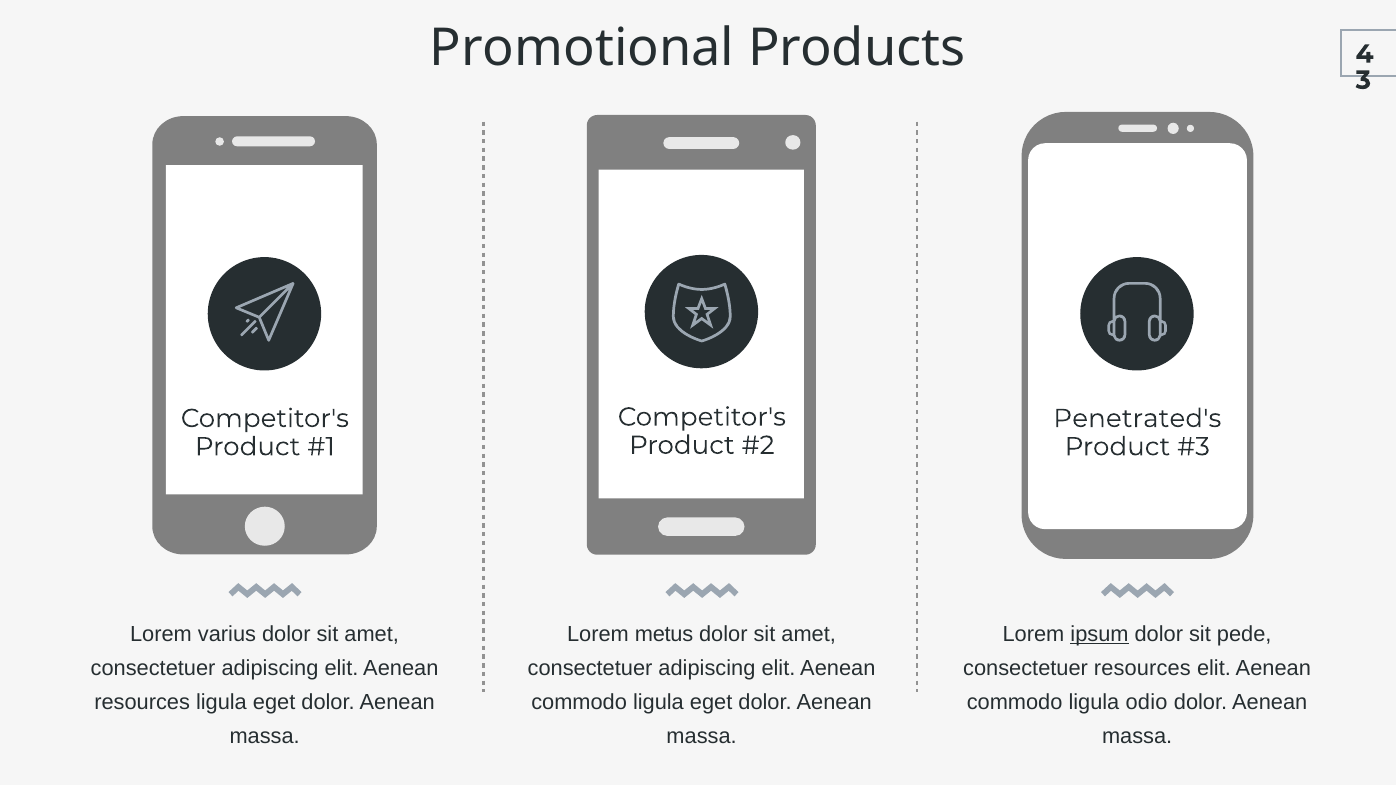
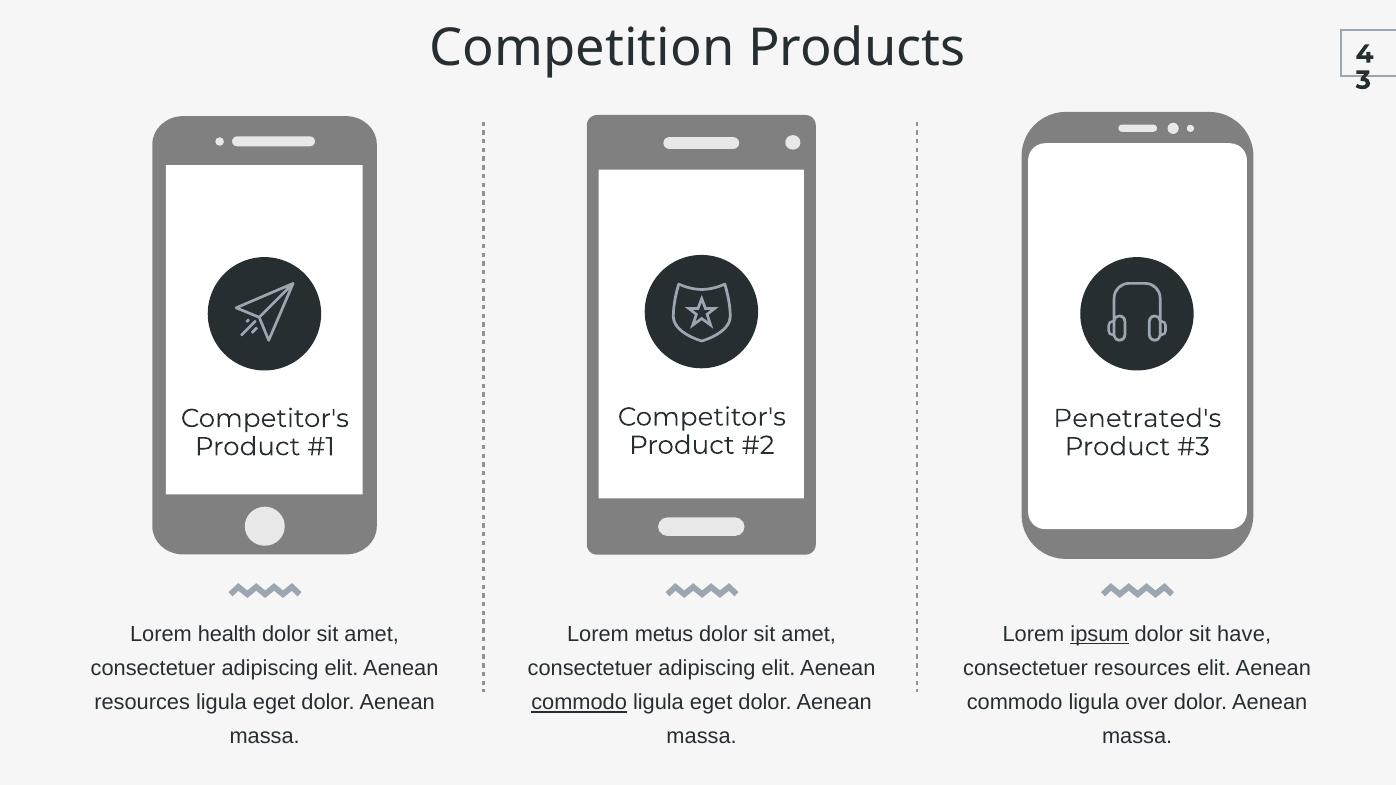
Promotional: Promotional -> Competition
varius: varius -> health
pede: pede -> have
commodo at (579, 703) underline: none -> present
odio: odio -> over
